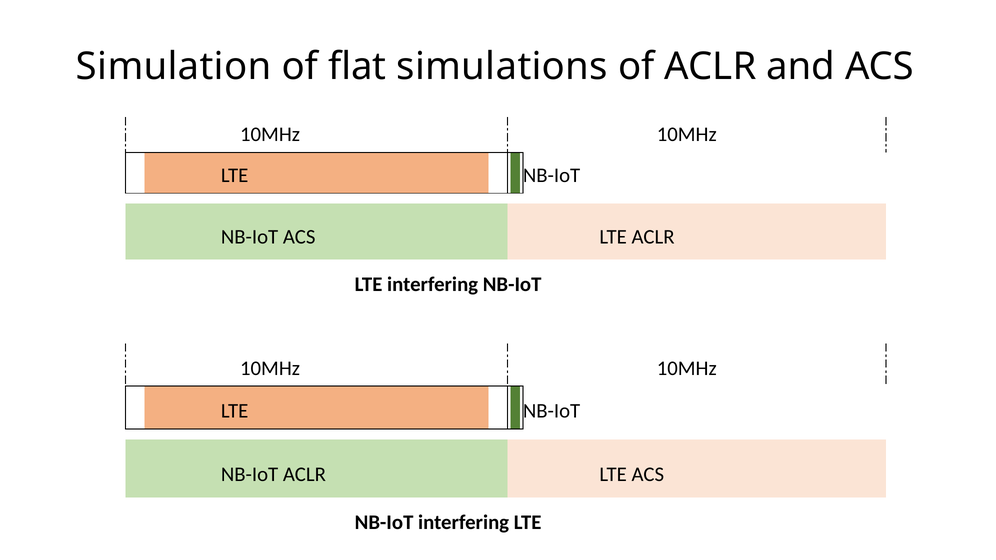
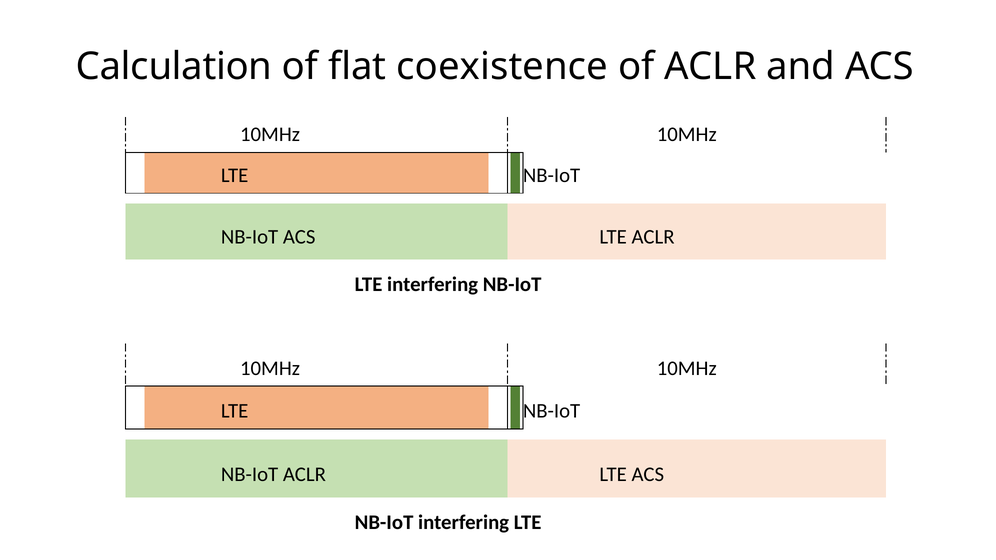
Simulation: Simulation -> Calculation
simulations: simulations -> coexistence
